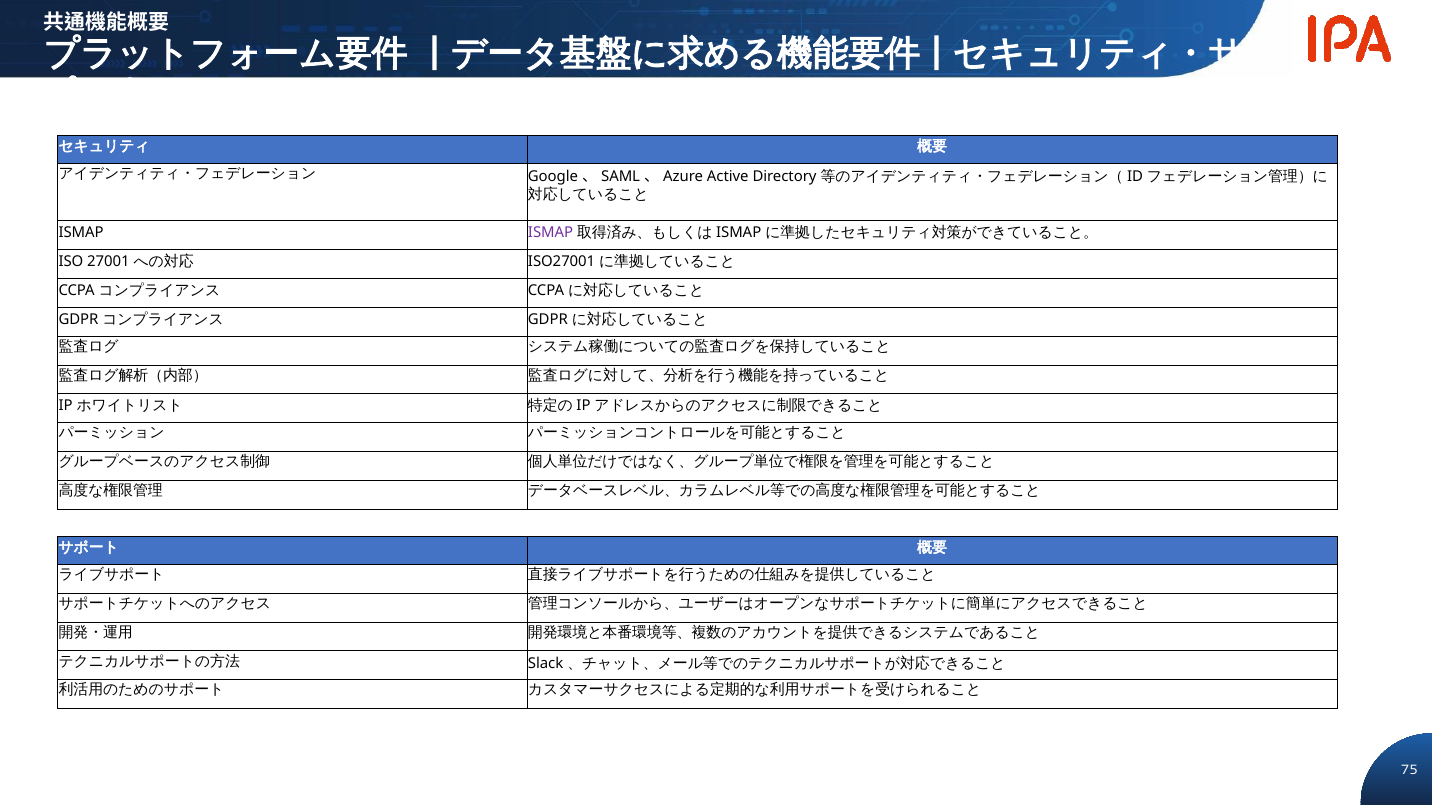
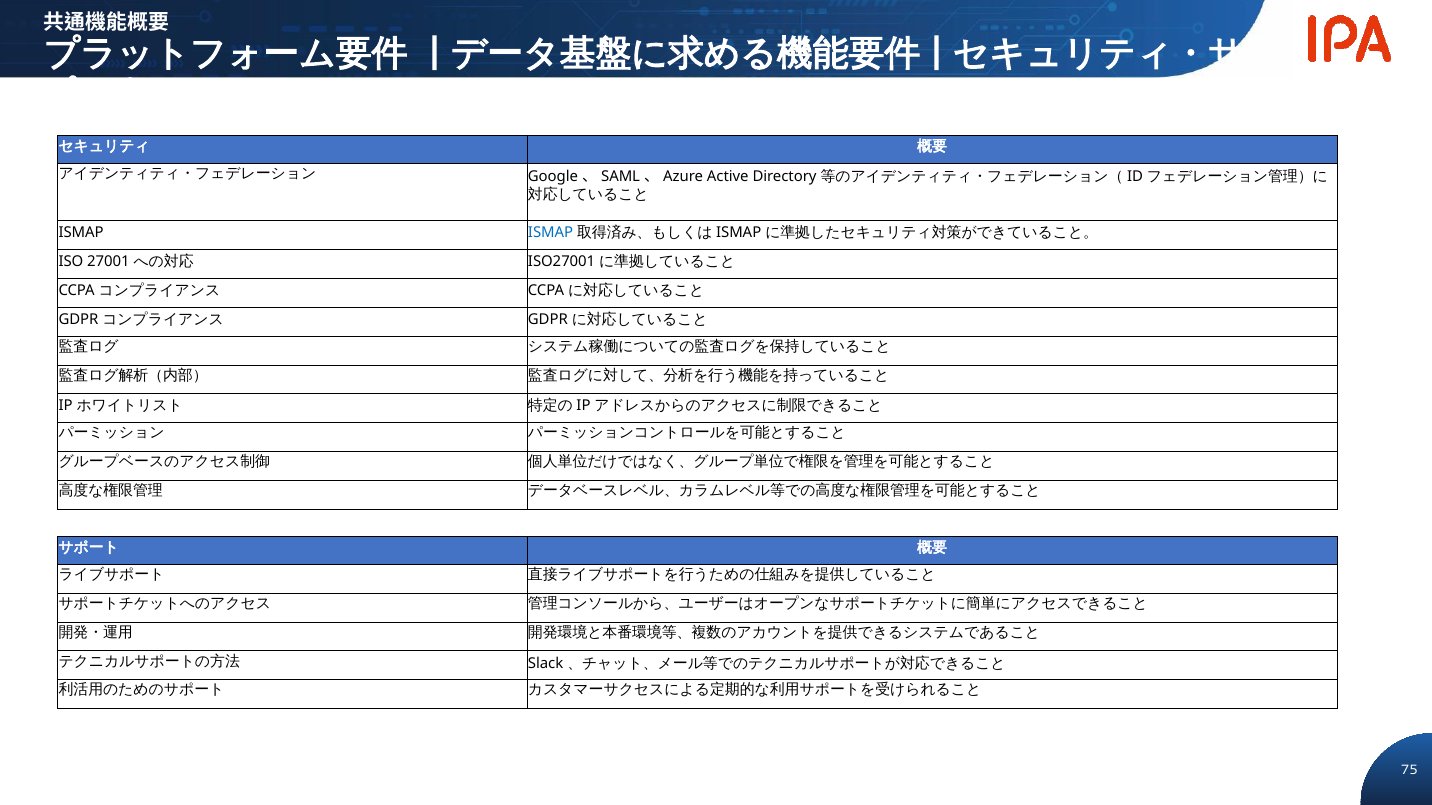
ISMAP at (551, 233) colour: purple -> blue
